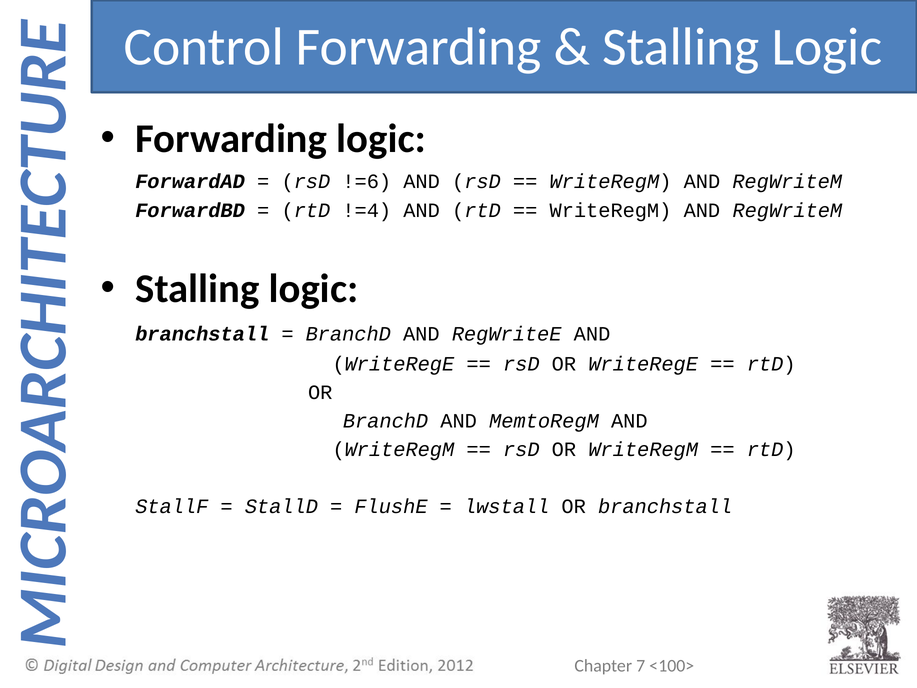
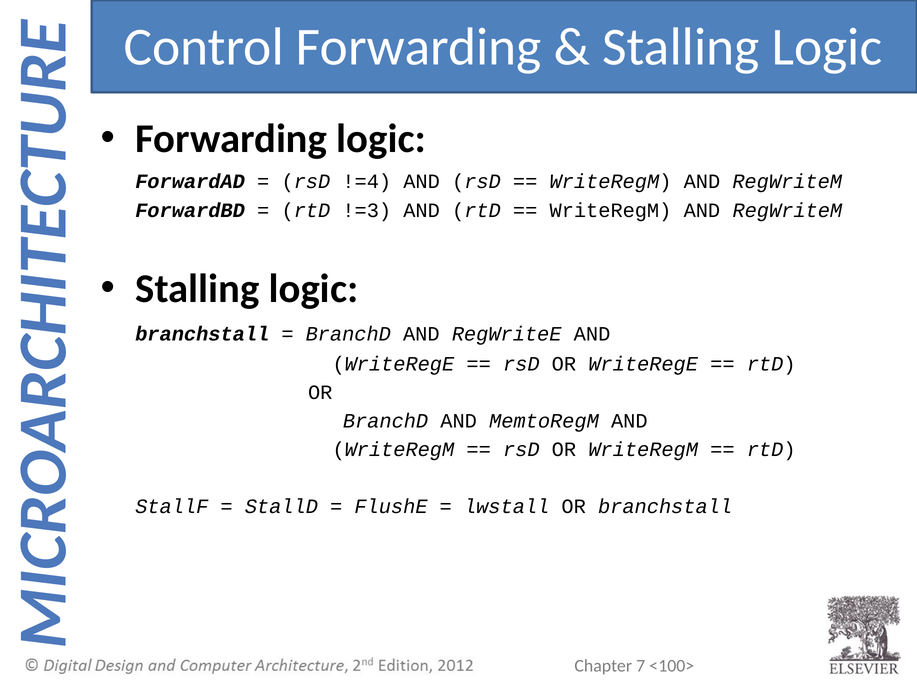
!=6: !=6 -> !=4
!=4: !=4 -> !=3
